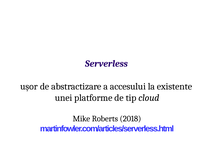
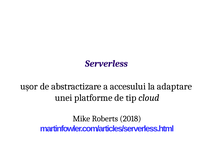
existente: existente -> adaptare
